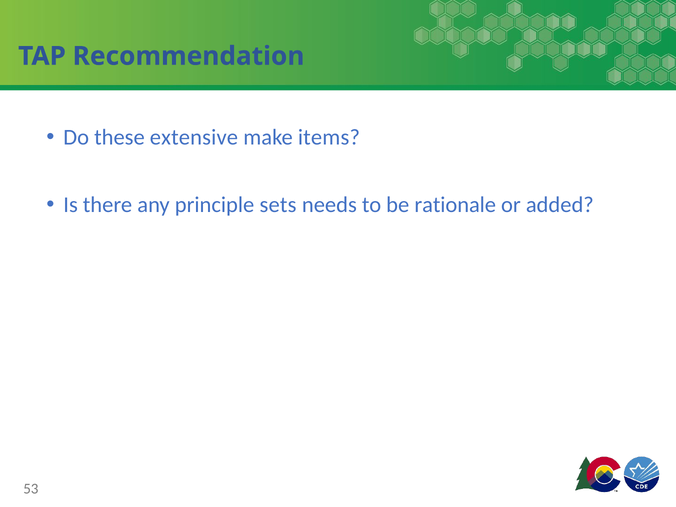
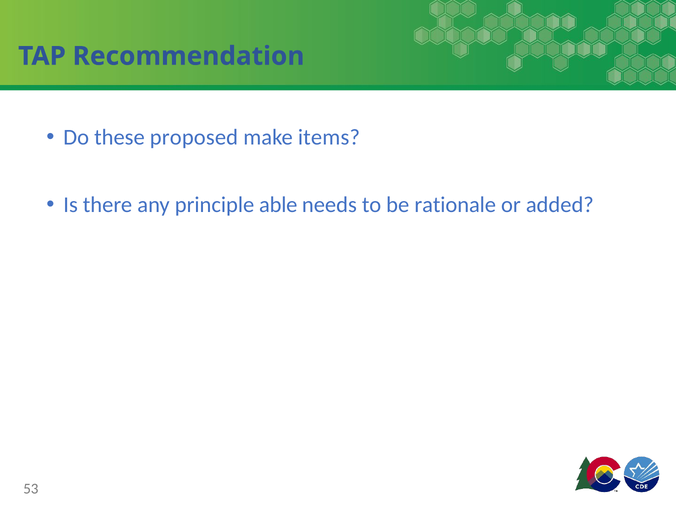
extensive: extensive -> proposed
sets: sets -> able
